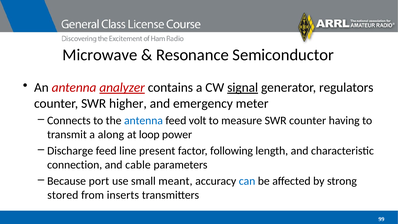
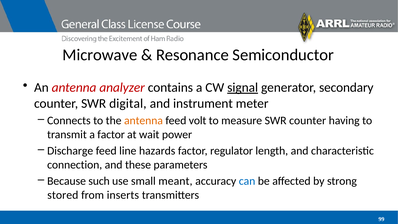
analyzer underline: present -> none
regulators: regulators -> secondary
higher: higher -> digital
emergency: emergency -> instrument
antenna at (143, 121) colour: blue -> orange
a along: along -> factor
loop: loop -> wait
present: present -> hazards
following: following -> regulator
cable: cable -> these
port: port -> such
